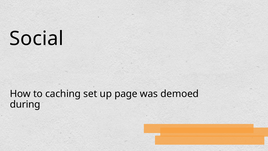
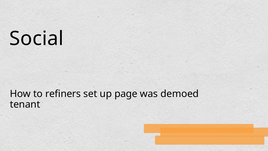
caching: caching -> refiners
during: during -> tenant
